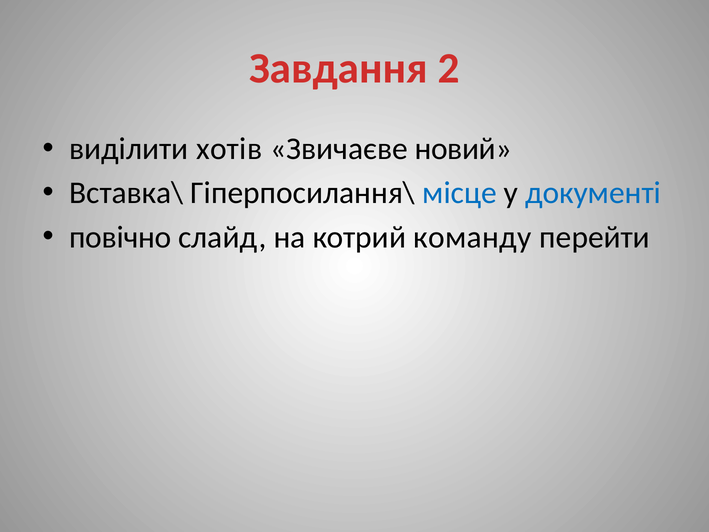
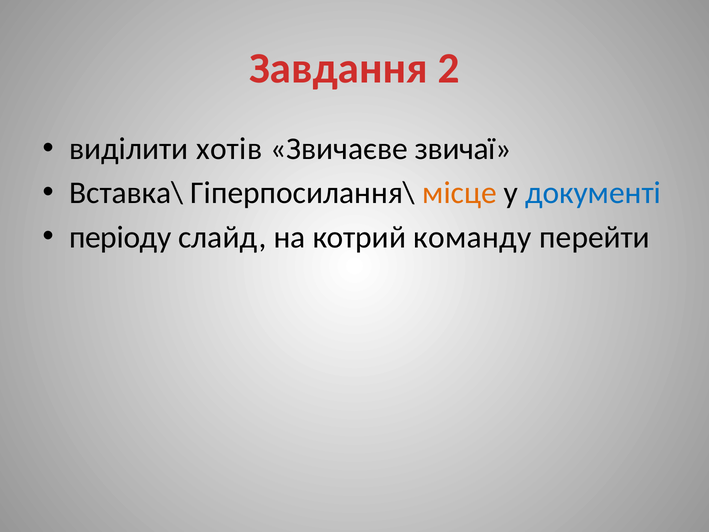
новий: новий -> звичаї
місце colour: blue -> orange
повічно: повічно -> періоду
